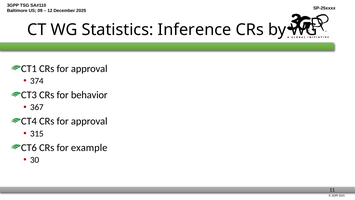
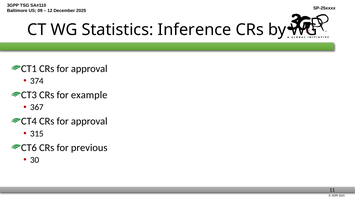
behavior: behavior -> example
example: example -> previous
